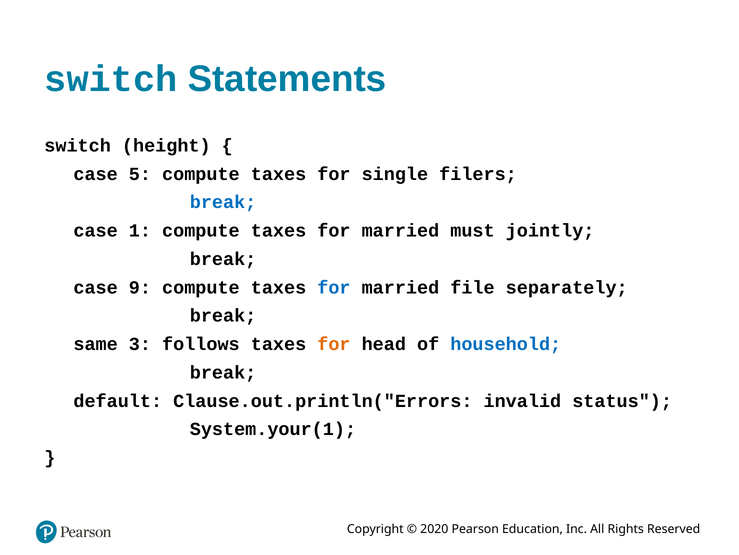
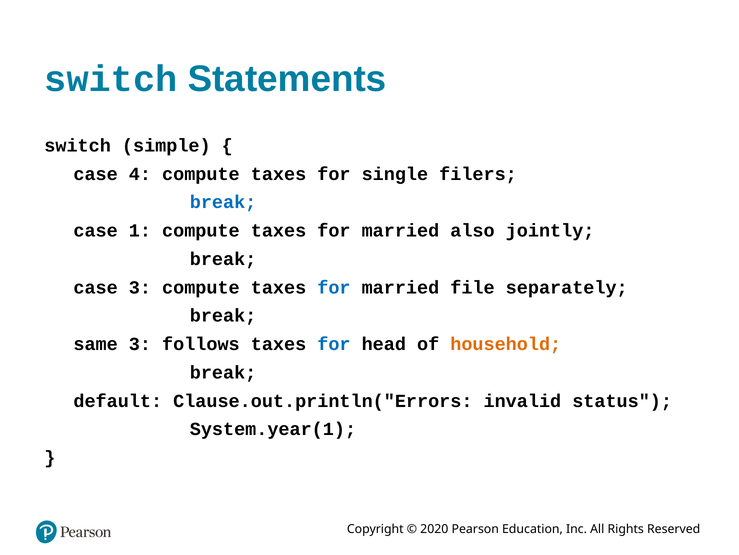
height: height -> simple
5: 5 -> 4
must: must -> also
case 9: 9 -> 3
for at (334, 344) colour: orange -> blue
household colour: blue -> orange
System.your(1: System.your(1 -> System.year(1
